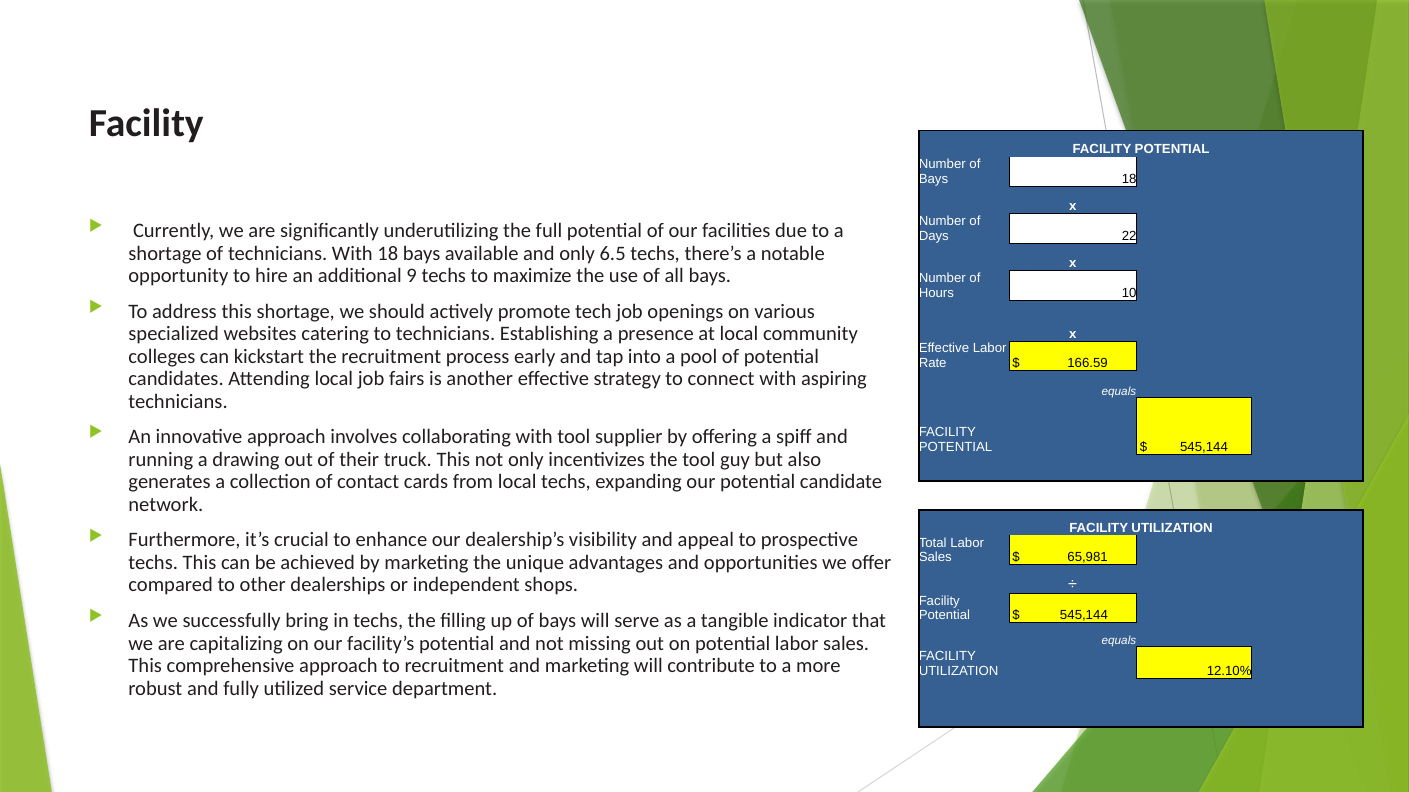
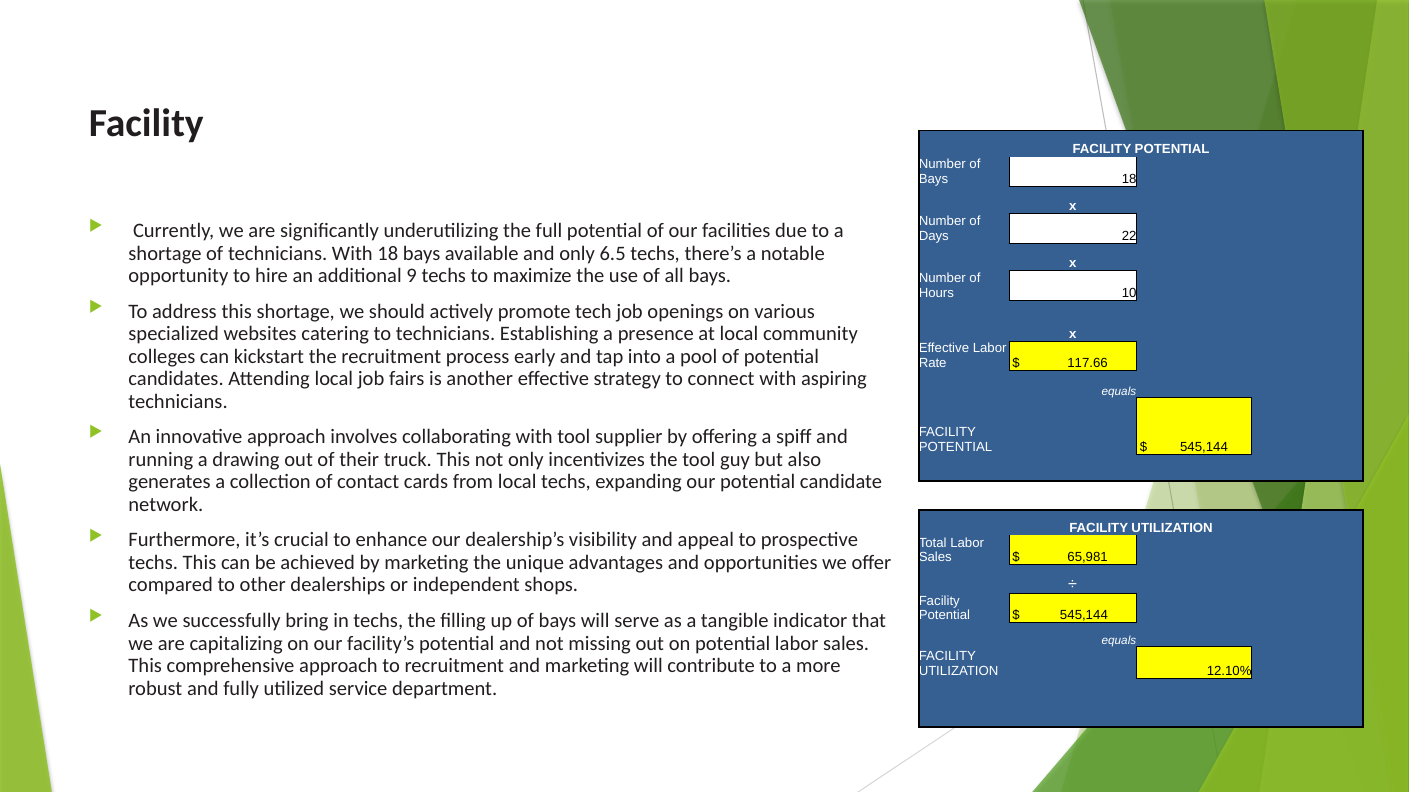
166.59: 166.59 -> 117.66
